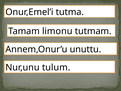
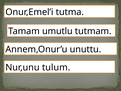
limonu: limonu -> umutlu
